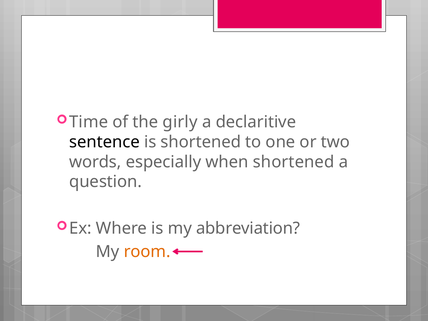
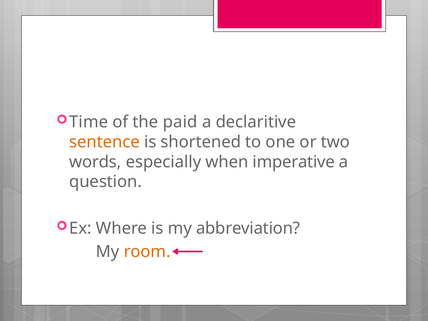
girly: girly -> paid
sentence colour: black -> orange
when shortened: shortened -> imperative
